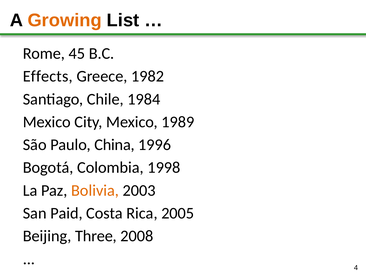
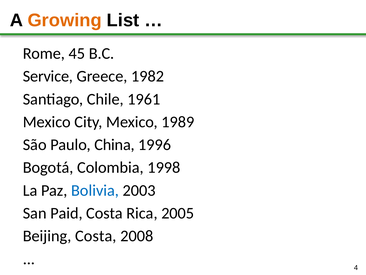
Effects: Effects -> Service
1984: 1984 -> 1961
Bolivia colour: orange -> blue
Beijing Three: Three -> Costa
